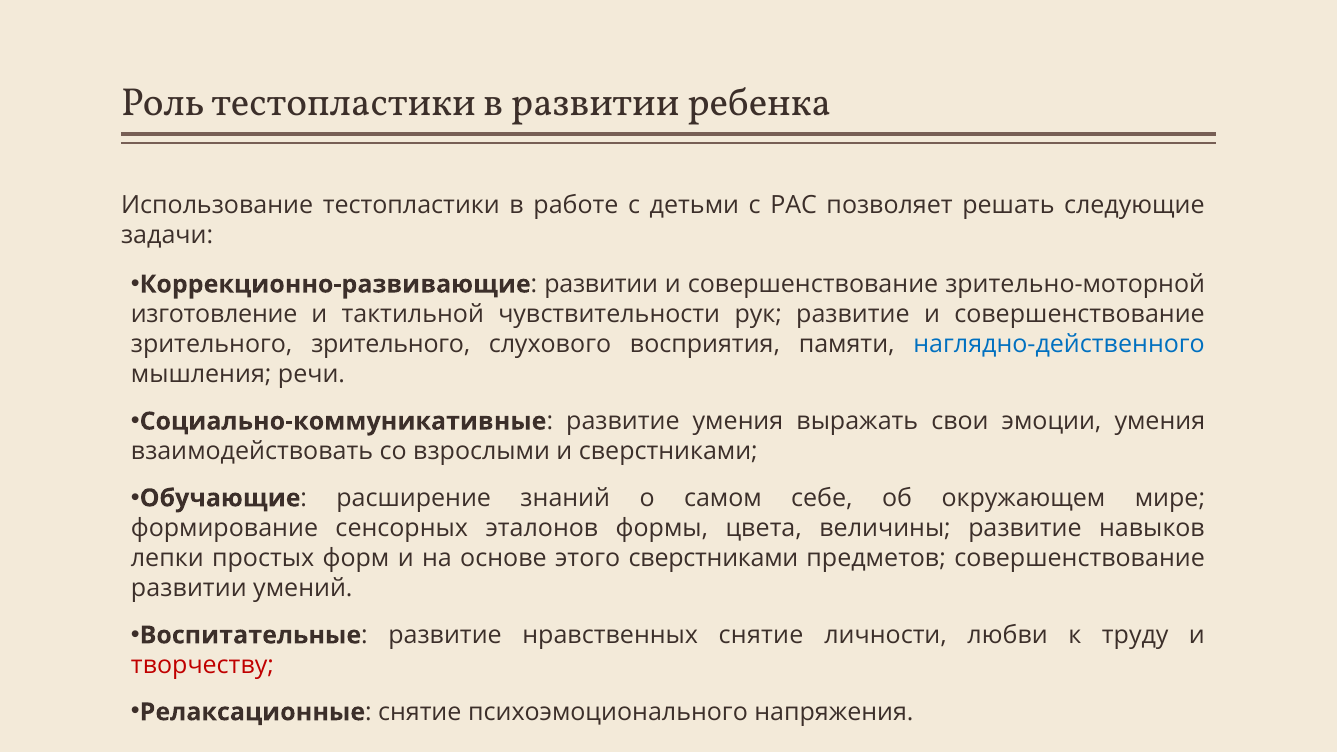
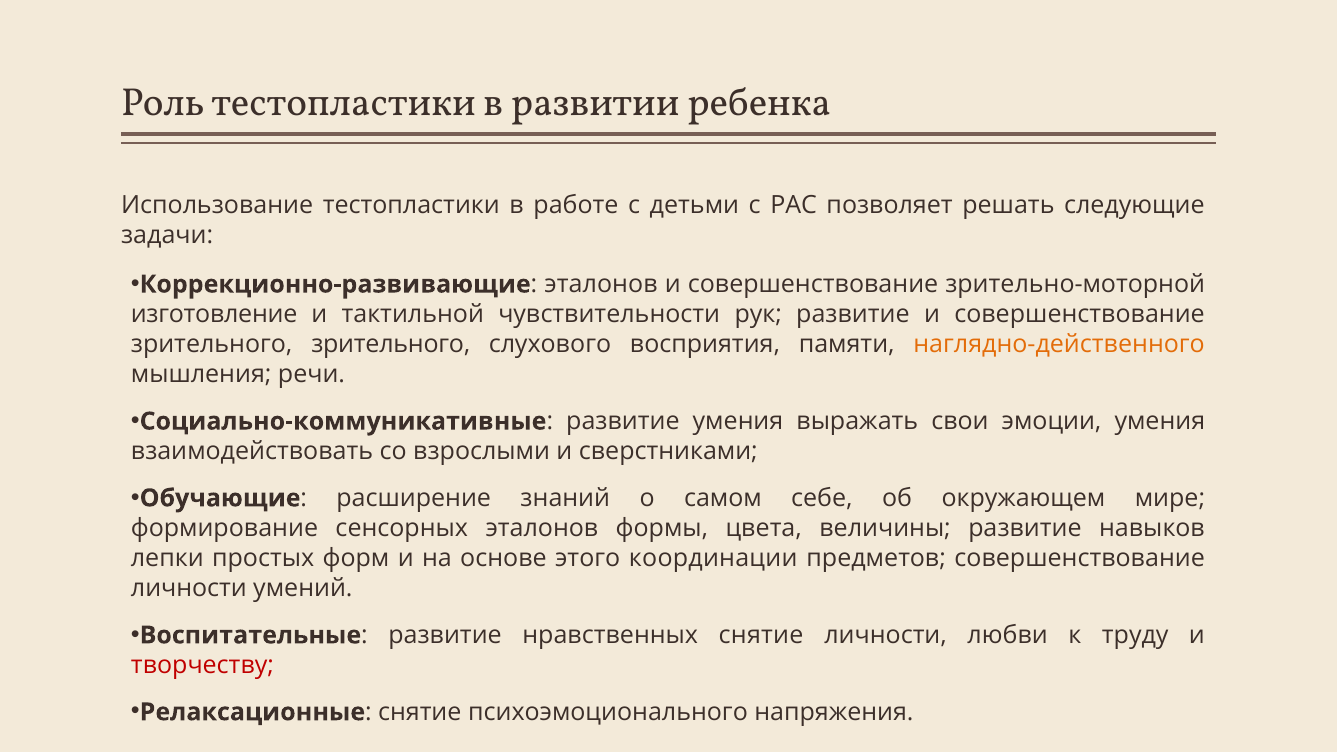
Коррекционно-развивающие развитии: развитии -> эталонов
наглядно-действенного colour: blue -> orange
этого сверстниками: сверстниками -> координации
развитии at (189, 588): развитии -> личности
